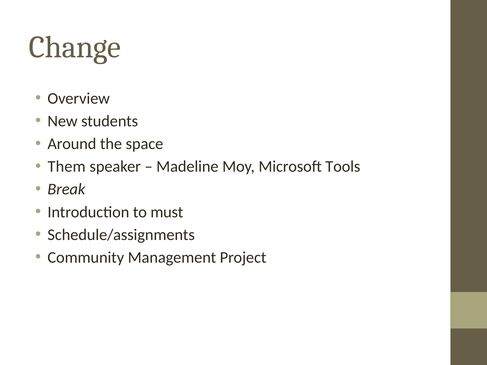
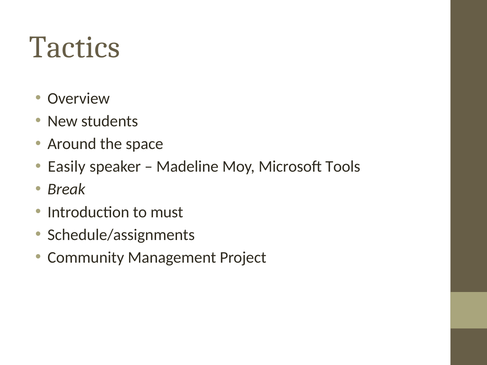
Change: Change -> Tactics
Them: Them -> Easily
